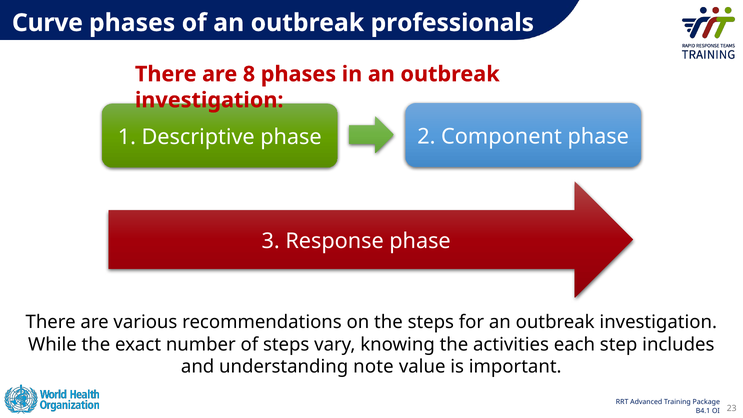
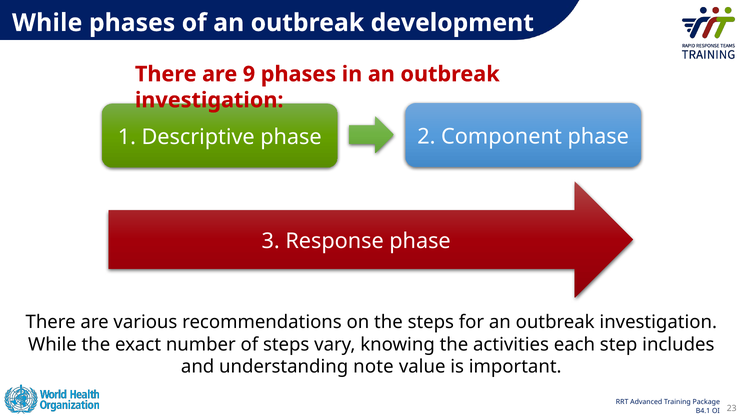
Curve at (47, 23): Curve -> While
professionals: professionals -> development
8: 8 -> 9
